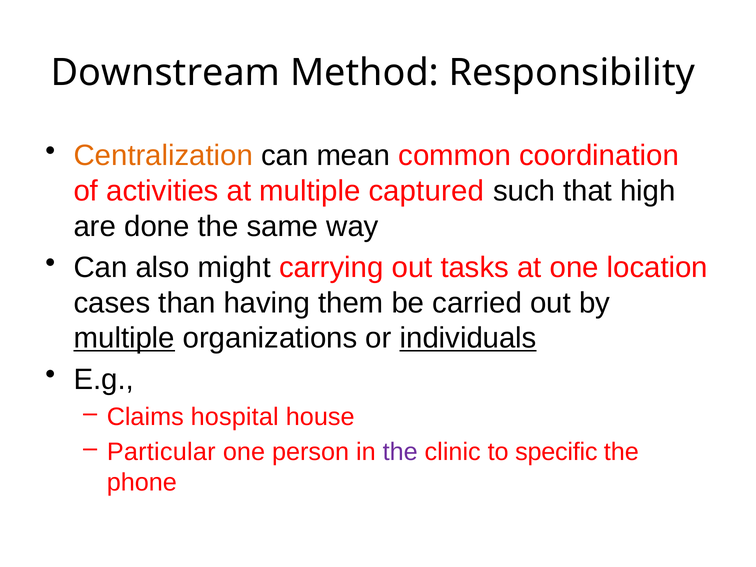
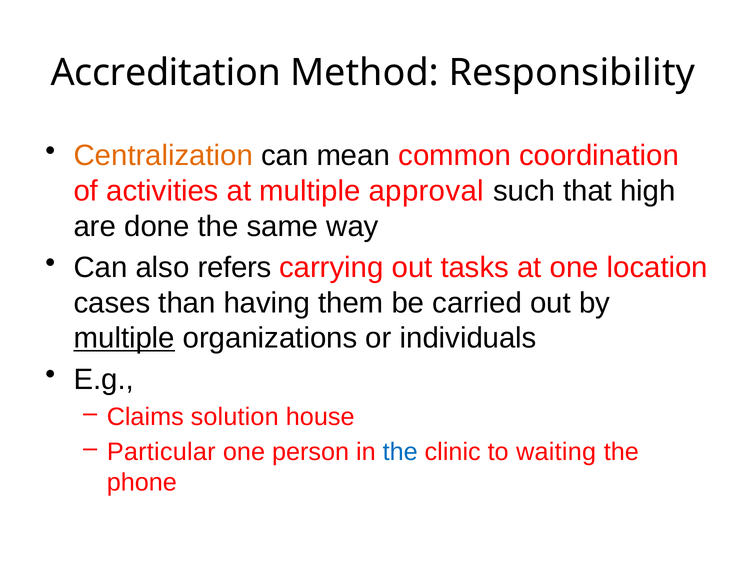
Downstream: Downstream -> Accreditation
captured: captured -> approval
might: might -> refers
individuals underline: present -> none
hospital: hospital -> solution
the at (400, 452) colour: purple -> blue
specific: specific -> waiting
